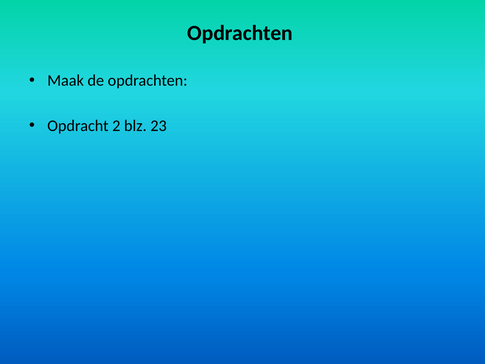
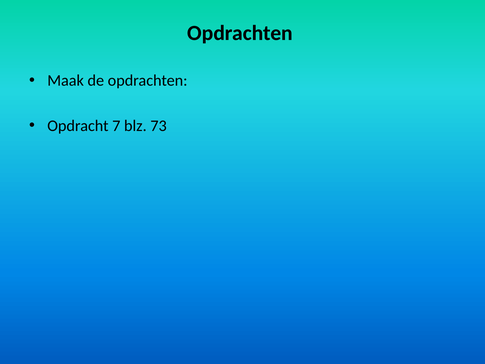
2: 2 -> 7
23: 23 -> 73
